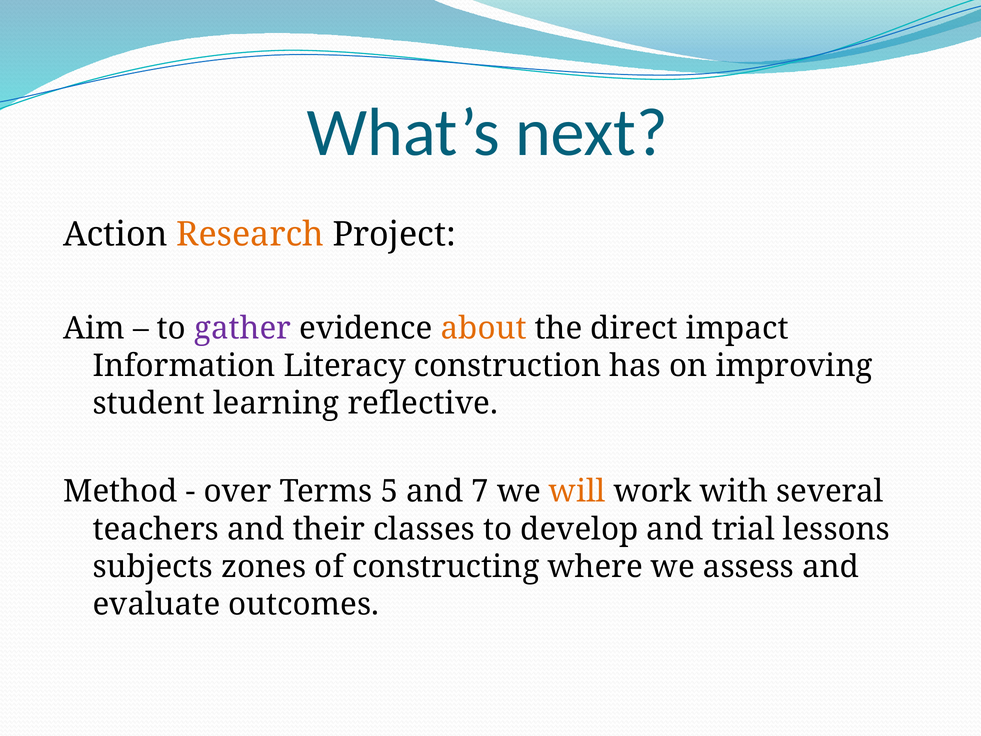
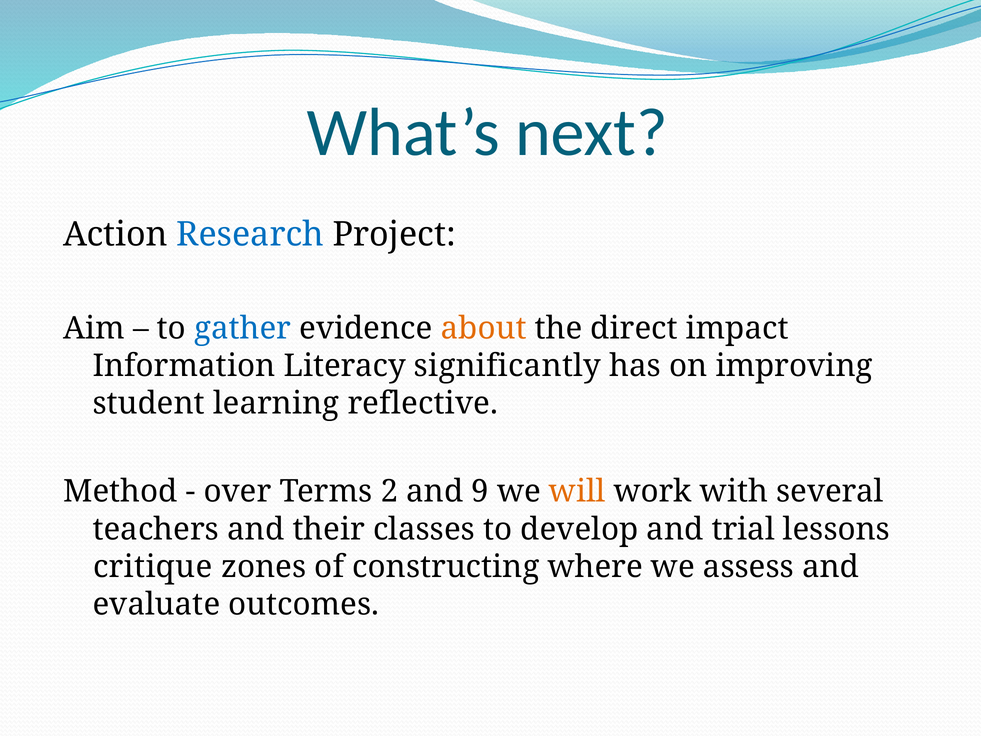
Research colour: orange -> blue
gather colour: purple -> blue
construction: construction -> significantly
5: 5 -> 2
7: 7 -> 9
subjects: subjects -> critique
